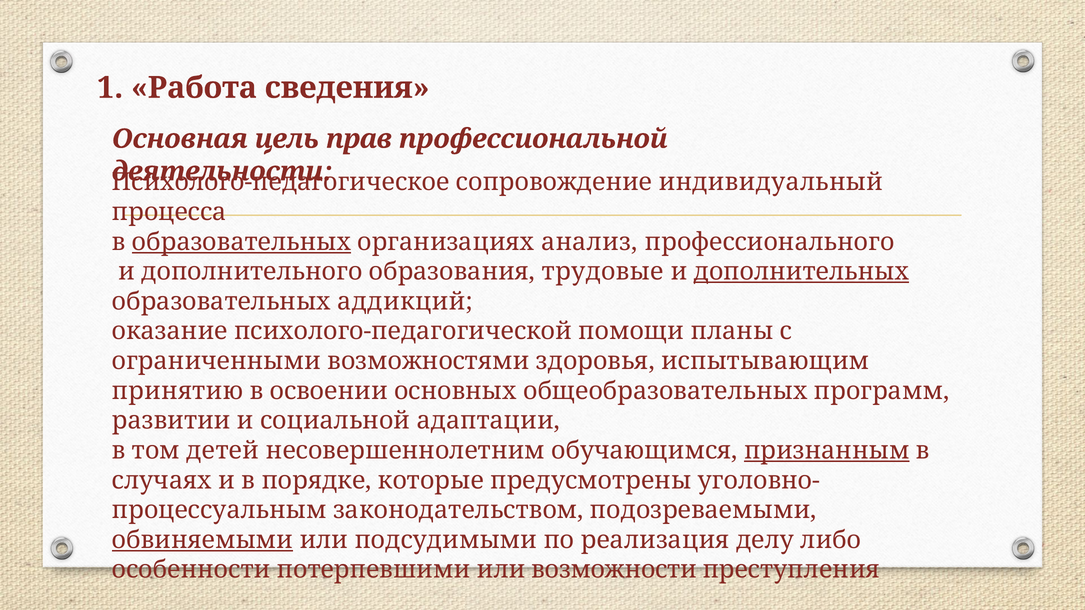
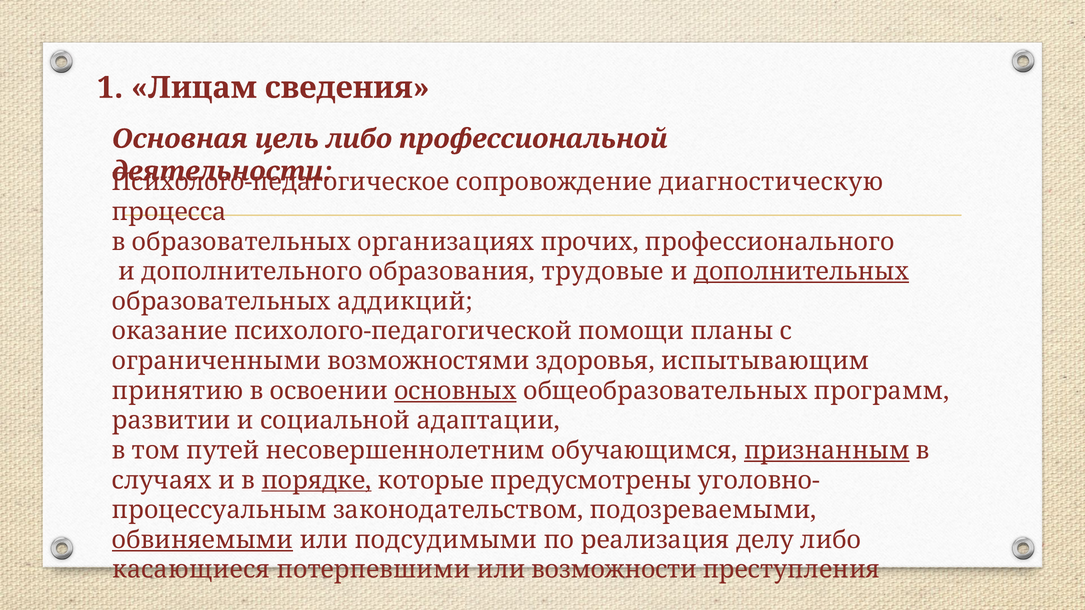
Работа: Работа -> Лицам
цель прав: прав -> либо
индивидуальный: индивидуальный -> диагностическую
образовательных at (241, 242) underline: present -> none
анализ: анализ -> прочих
основных underline: none -> present
детей: детей -> путей
порядке underline: none -> present
особенности: особенности -> касающиеся
